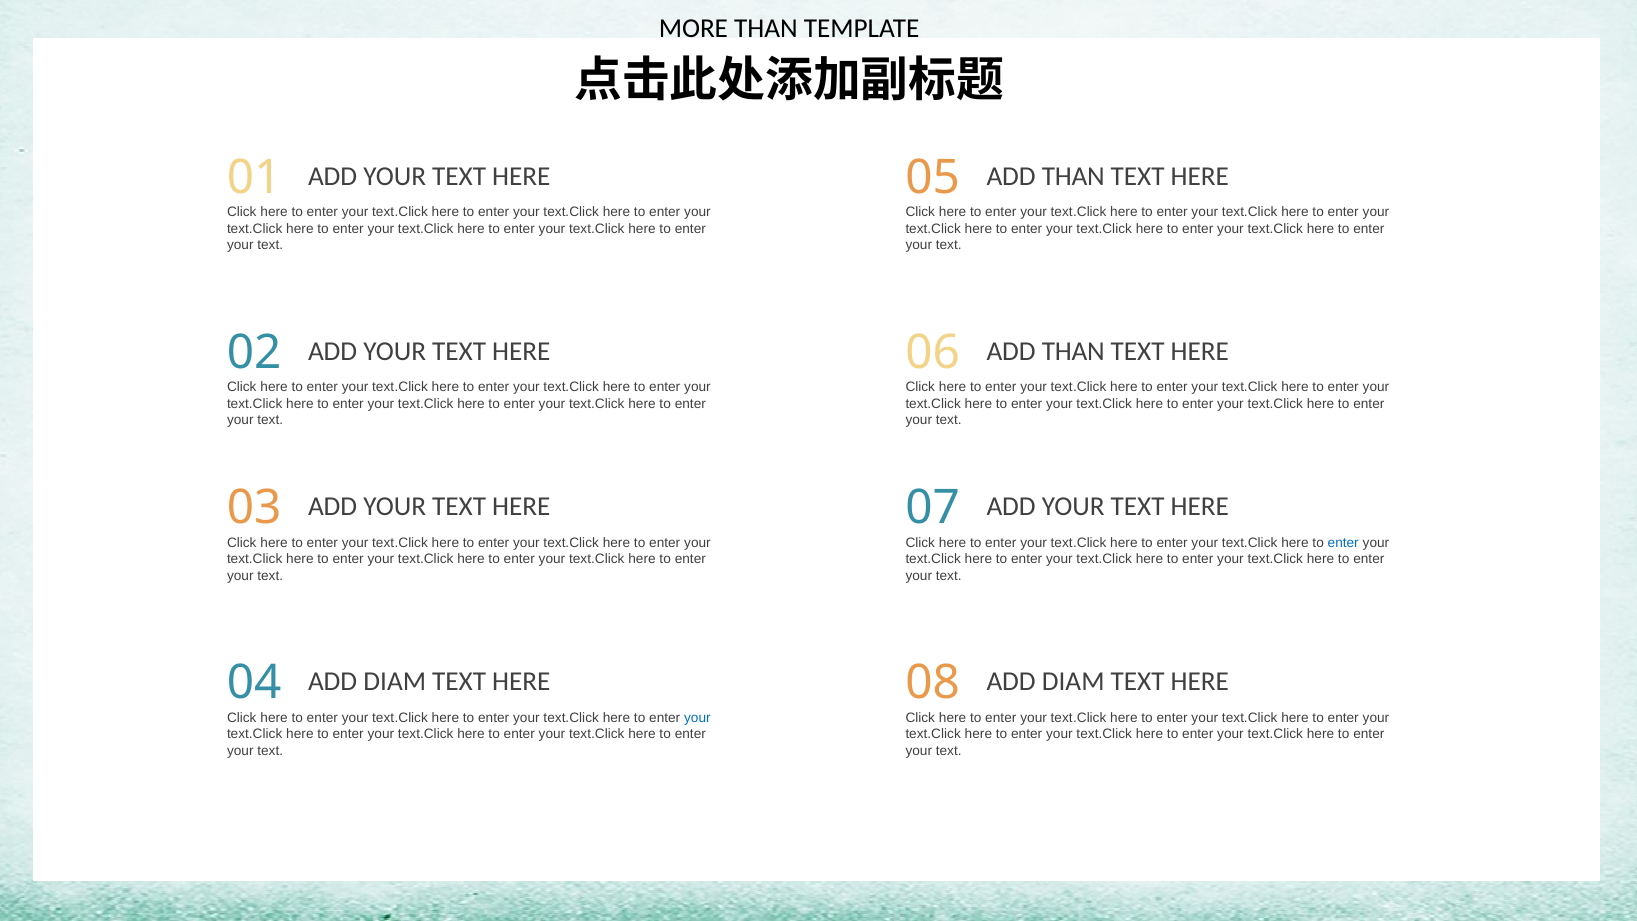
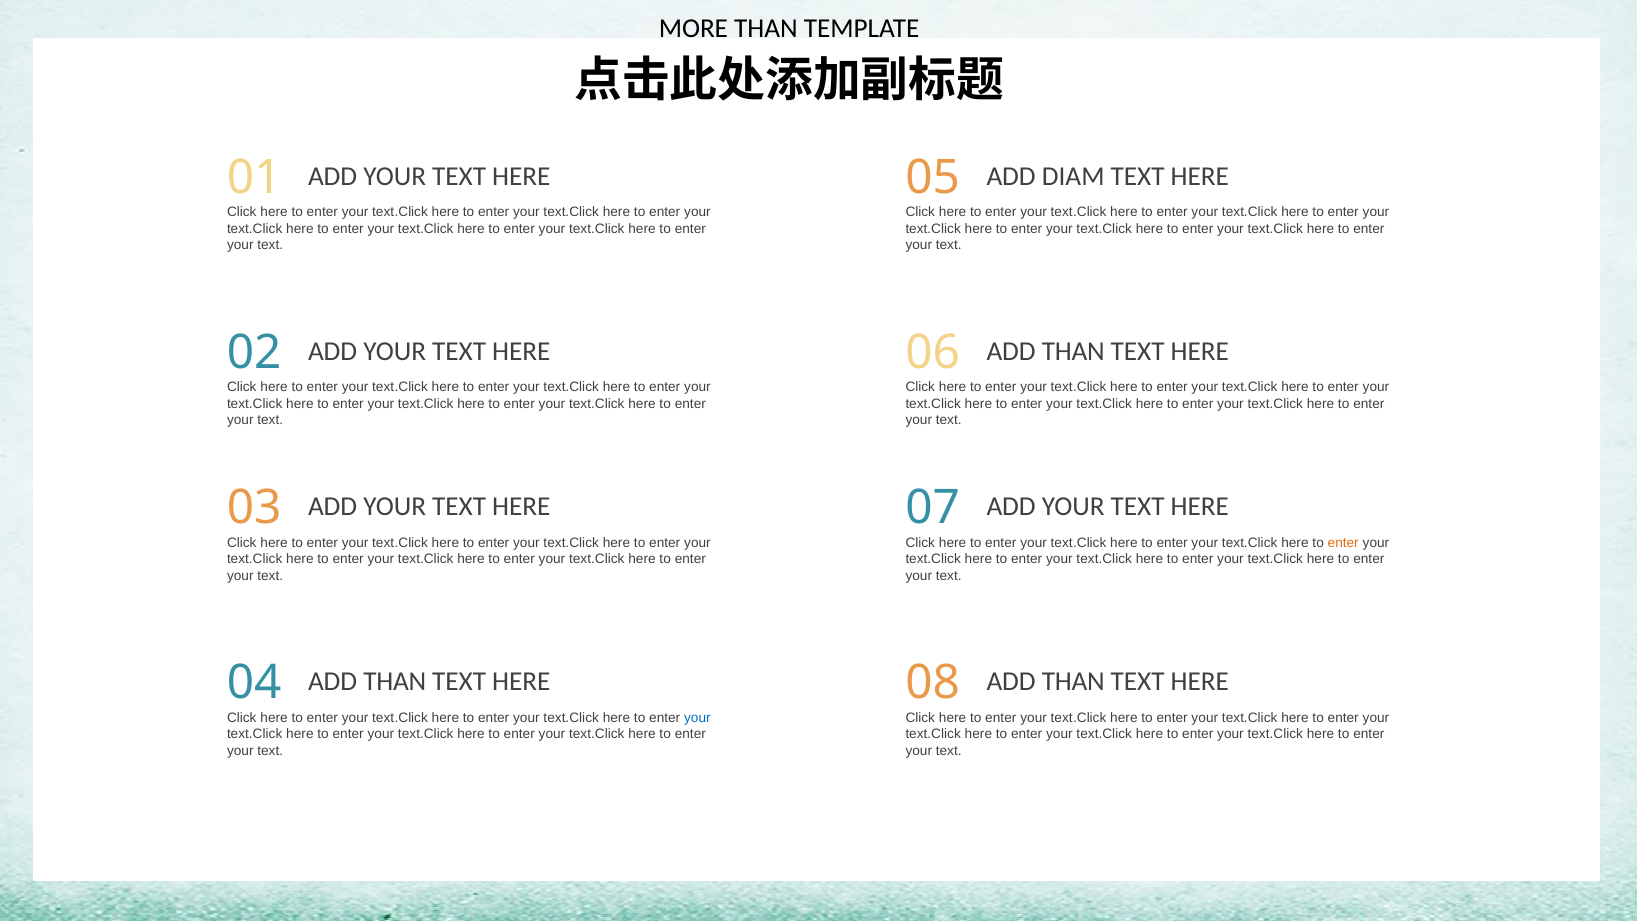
THAN at (1073, 176): THAN -> DIAM
enter at (1343, 543) colour: blue -> orange
DIAM at (395, 682): DIAM -> THAN
DIAM at (1073, 682): DIAM -> THAN
